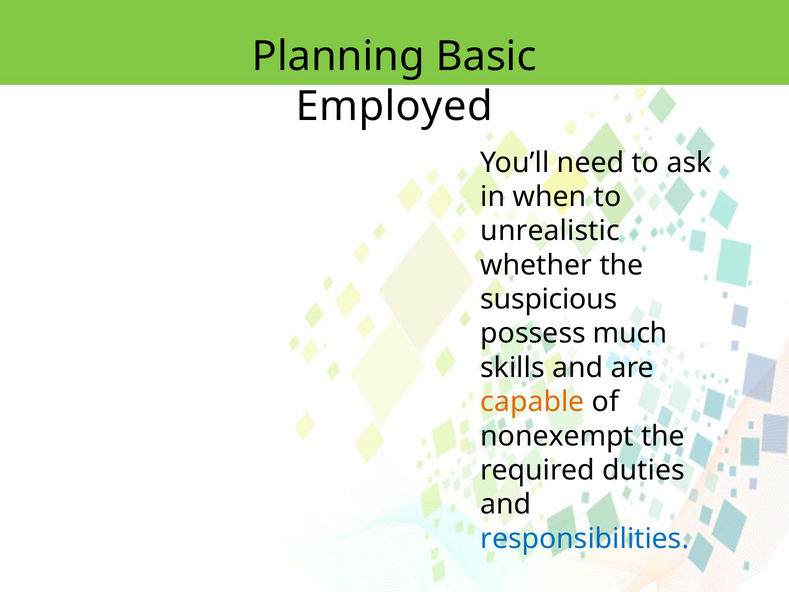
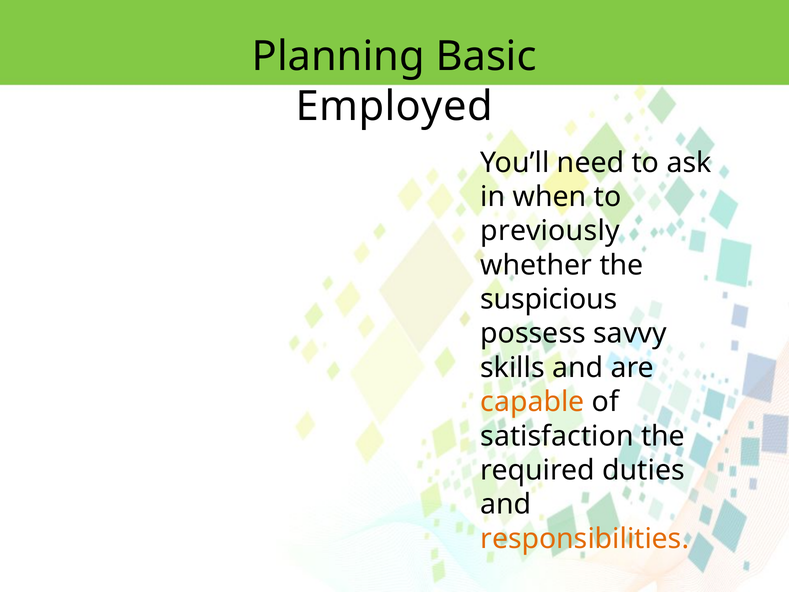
unrealistic: unrealistic -> previously
much: much -> savvy
nonexempt: nonexempt -> satisfaction
responsibilities colour: blue -> orange
